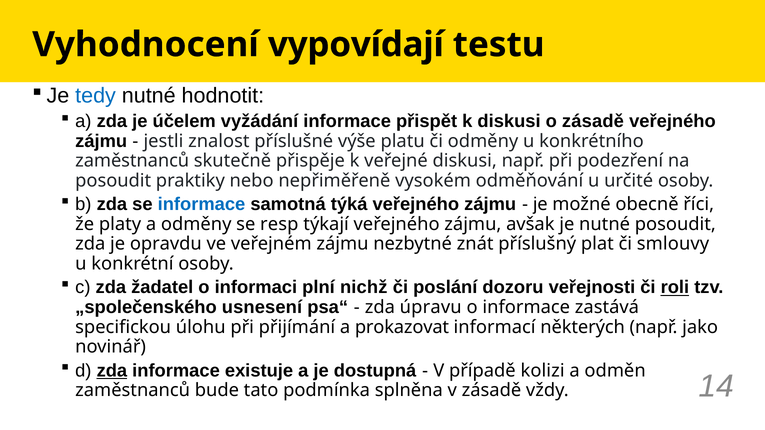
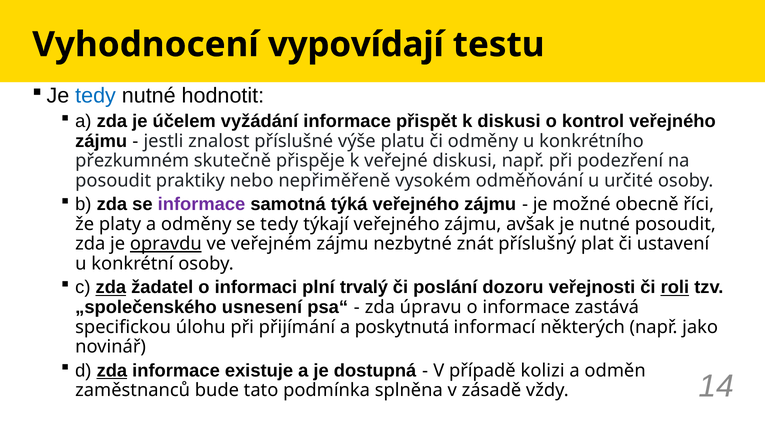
o zásadě: zásadě -> kontrol
zaměstnanců at (132, 161): zaměstnanců -> přezkumném
informace at (202, 205) colour: blue -> purple
se resp: resp -> tedy
opravdu underline: none -> present
smlouvy: smlouvy -> ustavení
zda at (111, 288) underline: none -> present
nichž: nichž -> trvalý
prokazovat: prokazovat -> poskytnutá
